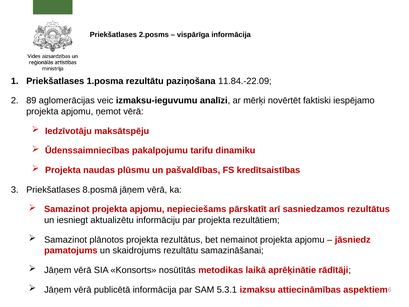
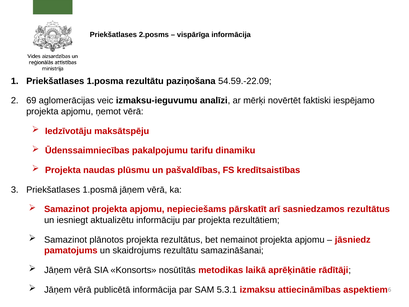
11.84.-22.09: 11.84.-22.09 -> 54.59.-22.09
89: 89 -> 69
8.posmā: 8.posmā -> 1.posmā
